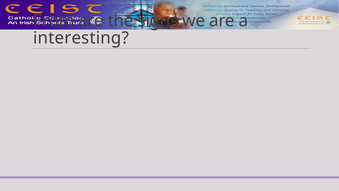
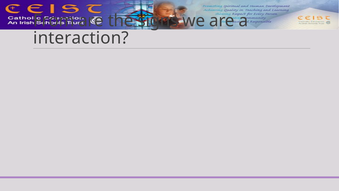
interesting: interesting -> interaction
